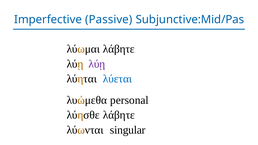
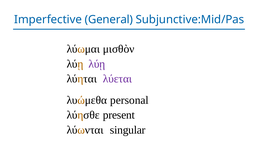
Passive: Passive -> General
λύωμαι λάβητε: λάβητε -> μισθὸν
λύεται colour: blue -> purple
λύησθε λάβητε: λάβητε -> present
